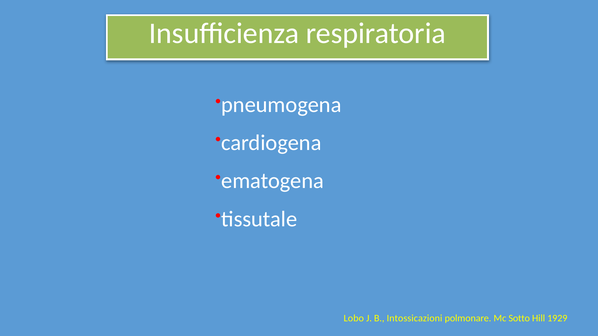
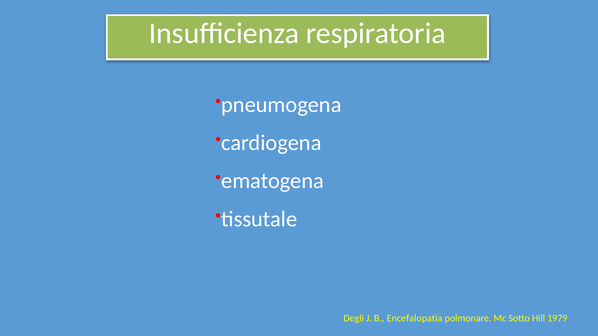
Lobo: Lobo -> Degli
Intossicazioni: Intossicazioni -> Encefalopatia
1929: 1929 -> 1979
